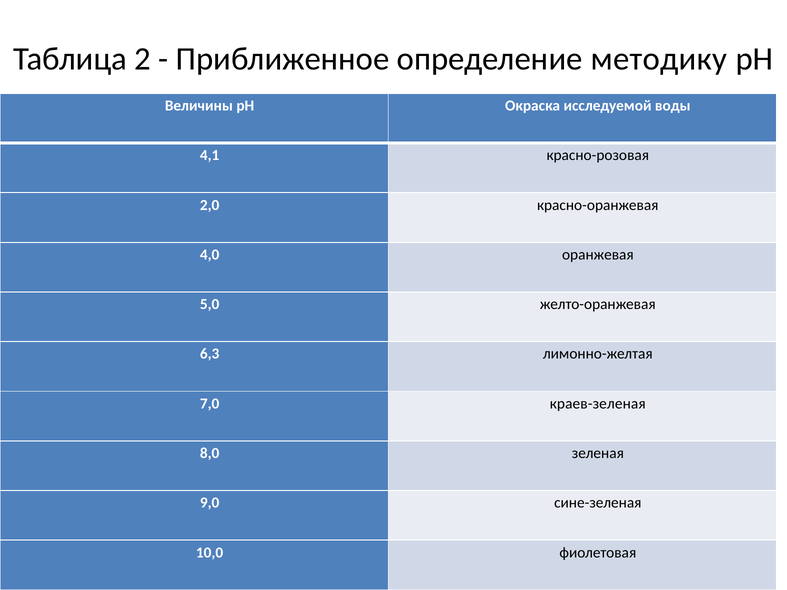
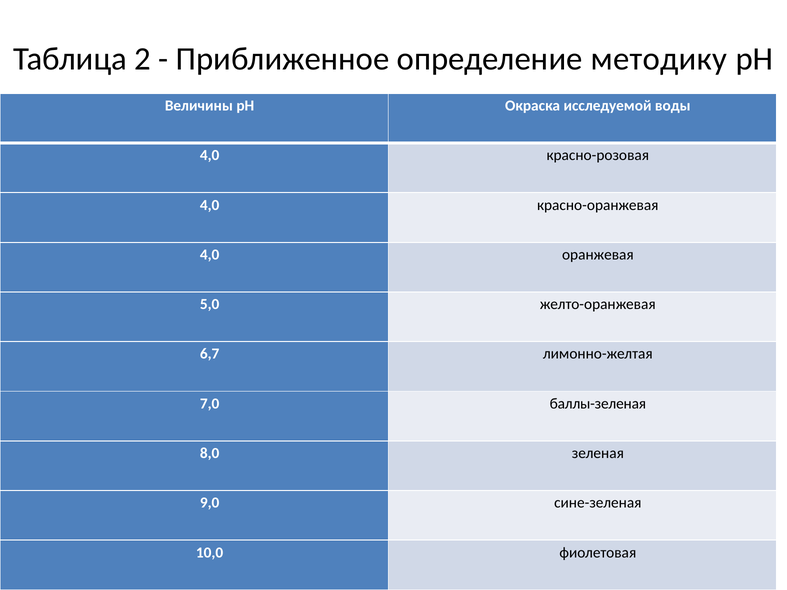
4,1 at (210, 155): 4,1 -> 4,0
2,0 at (210, 205): 2,0 -> 4,0
6,3: 6,3 -> 6,7
краев-зеленая: краев-зеленая -> баллы-зеленая
